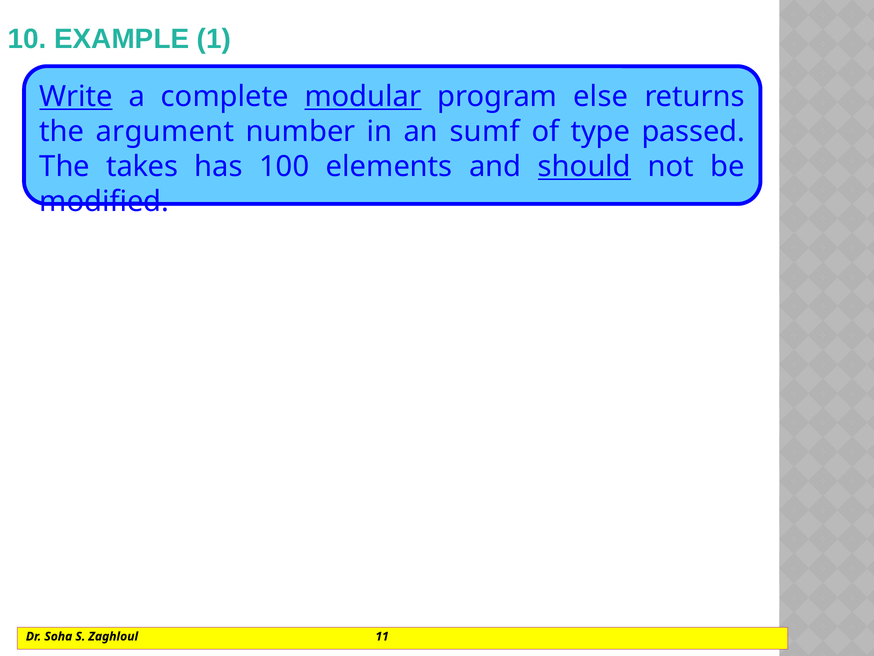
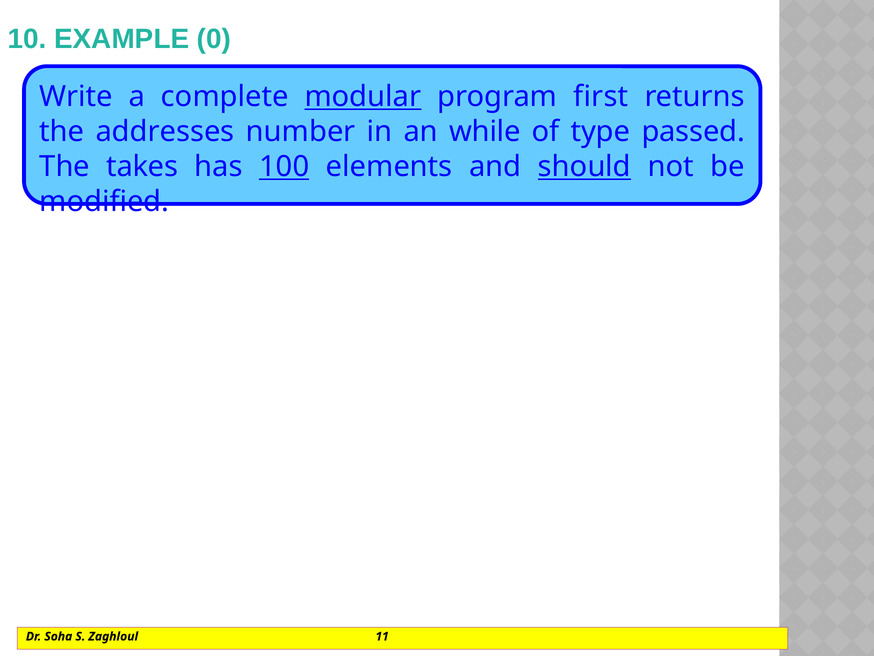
1: 1 -> 0
Write underline: present -> none
else: else -> first
argument: argument -> addresses
sumf: sumf -> while
100 underline: none -> present
